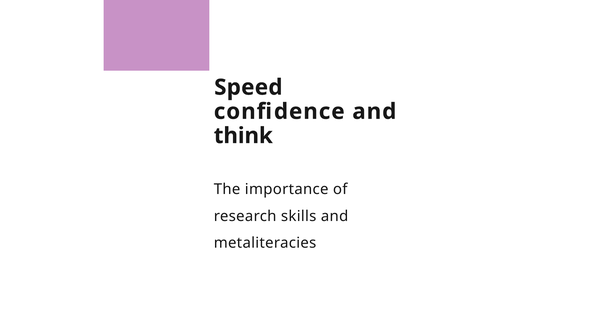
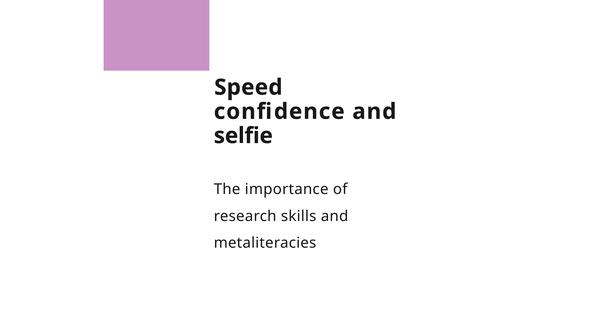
think: think -> selfie
